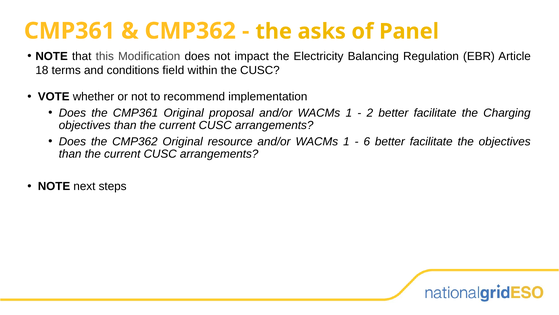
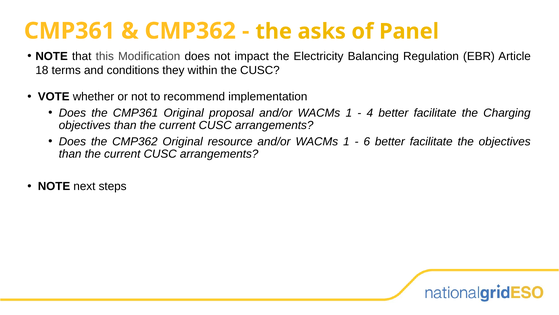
field: field -> they
2: 2 -> 4
